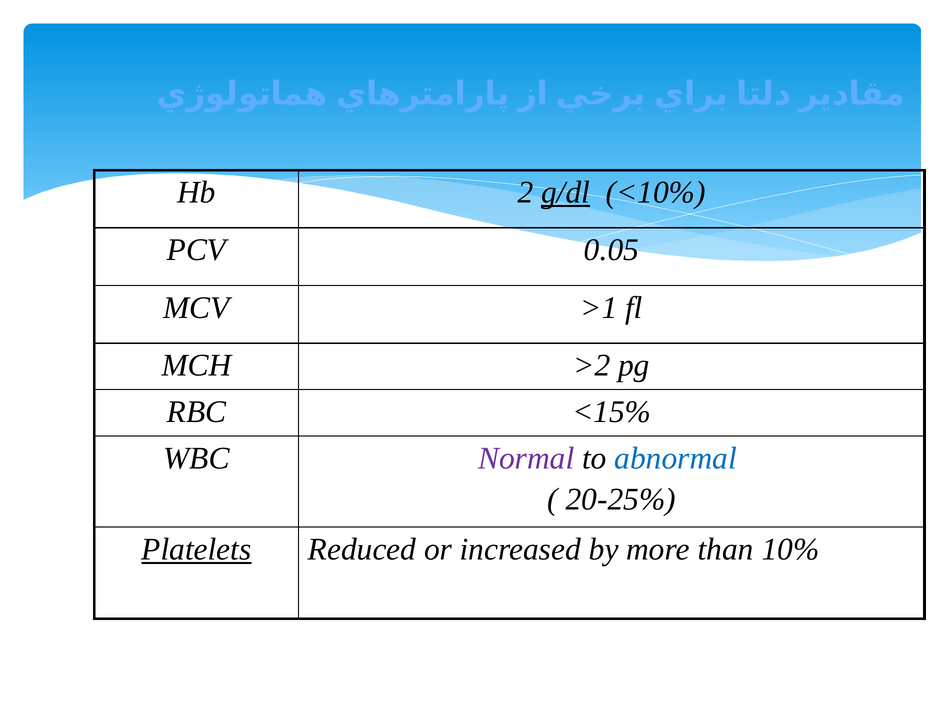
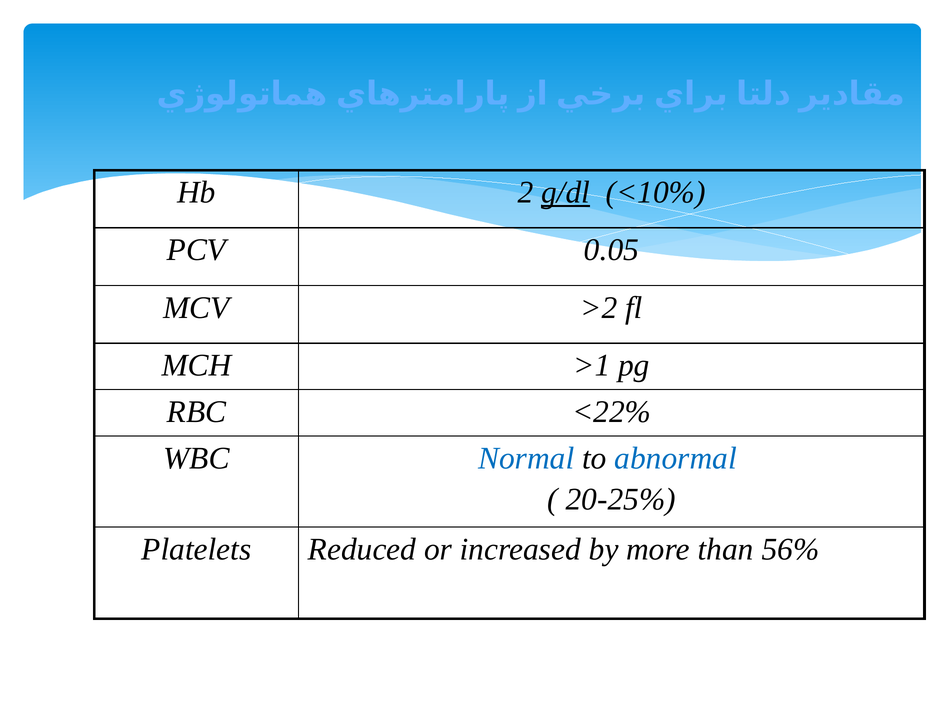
>1: >1 -> >2
>2: >2 -> >1
<15%: <15% -> <22%
Normal colour: purple -> blue
Platelets underline: present -> none
10%: 10% -> 56%
